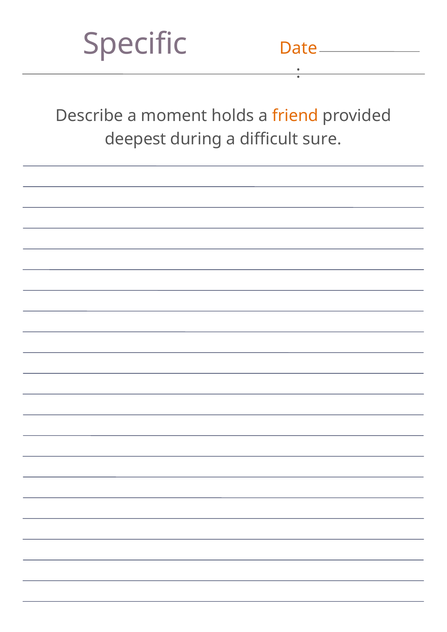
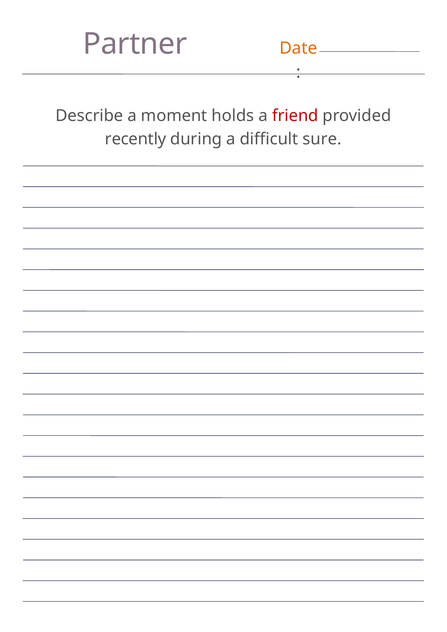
Specific: Specific -> Partner
friend colour: orange -> red
deepest: deepest -> recently
